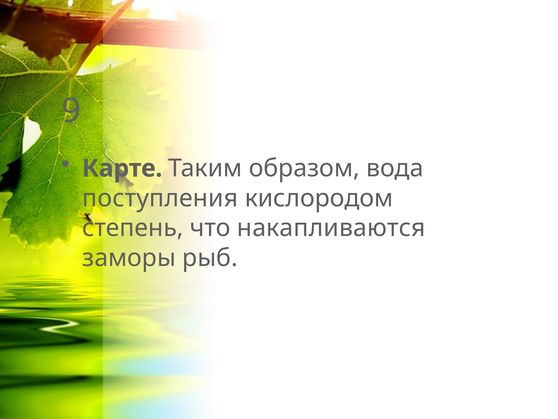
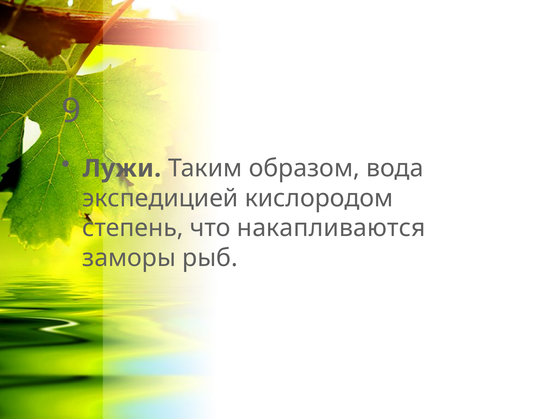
Карте: Карте -> Лужи
поступления: поступления -> экспедицией
